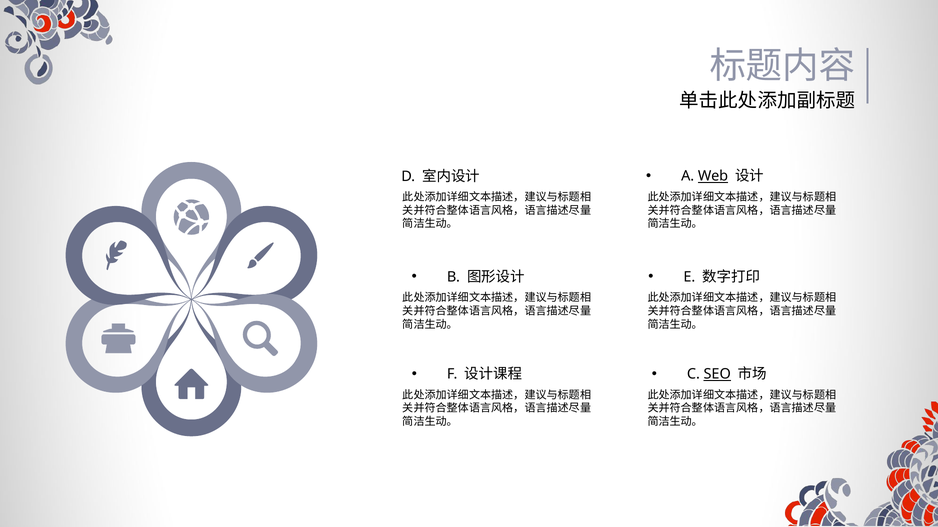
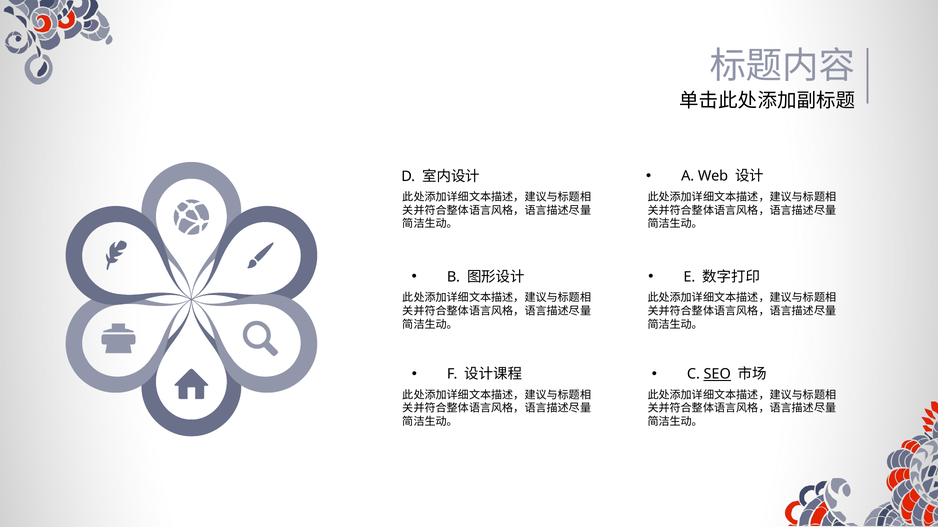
Web underline: present -> none
